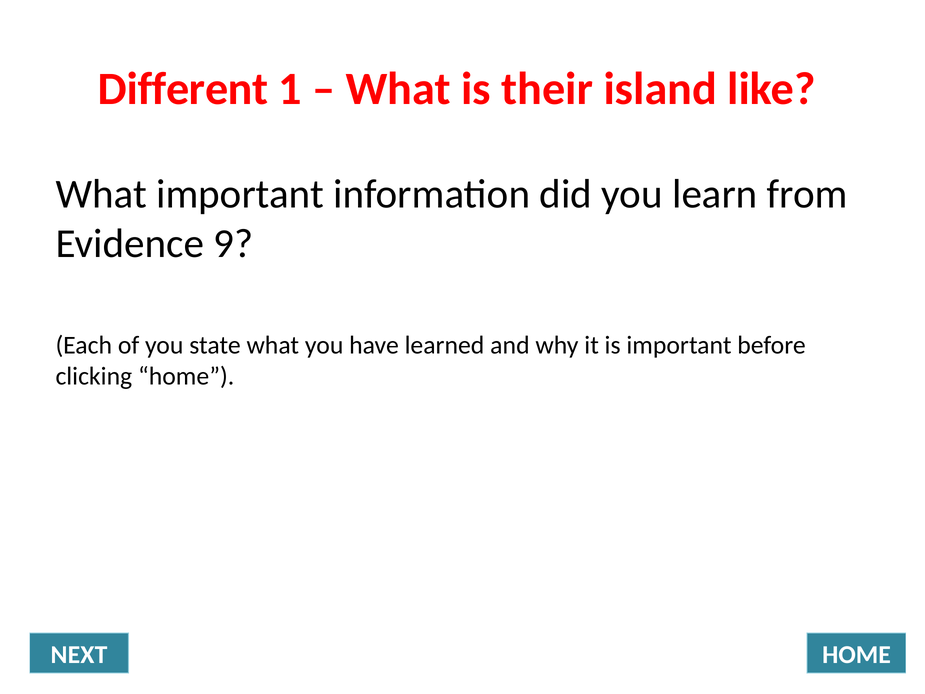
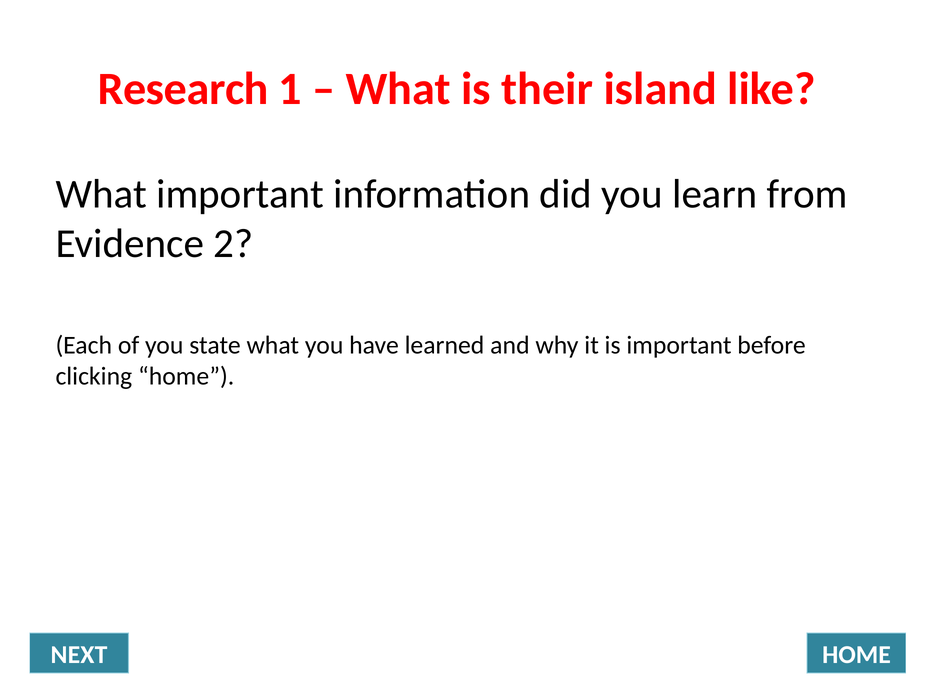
Different: Different -> Research
9: 9 -> 2
